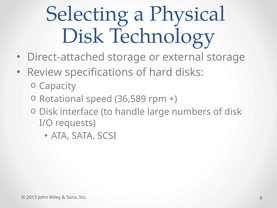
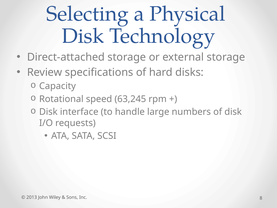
36,589: 36,589 -> 63,245
